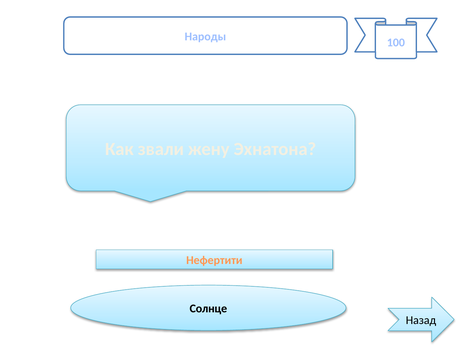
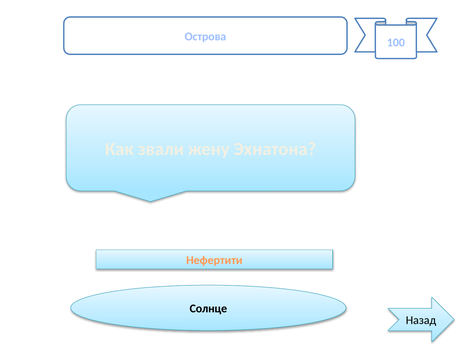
Народы: Народы -> Острова
